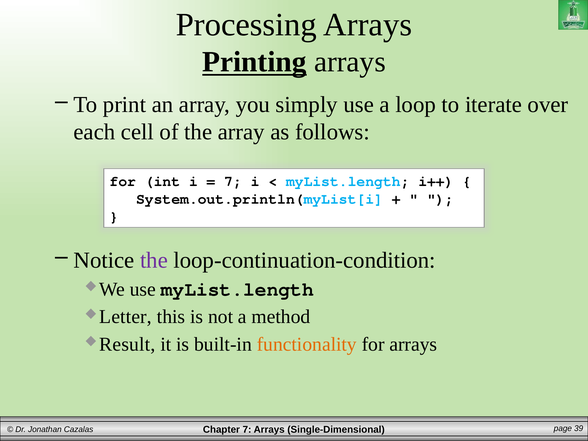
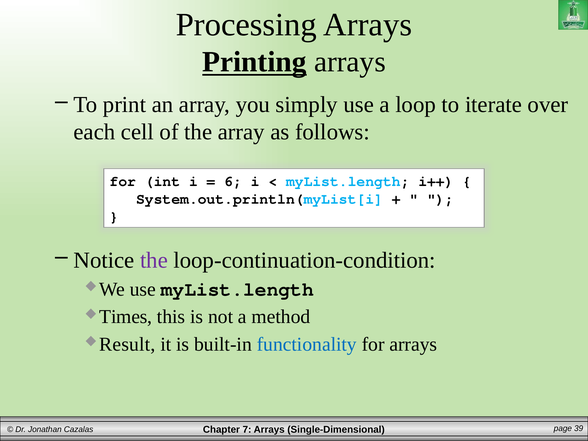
7 at (233, 181): 7 -> 6
Letter: Letter -> Times
functionality colour: orange -> blue
